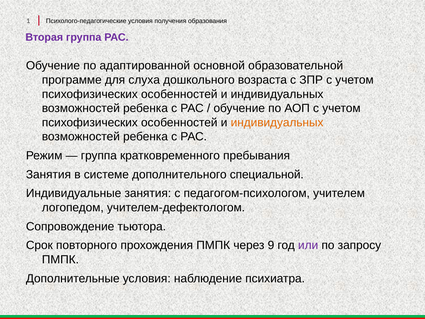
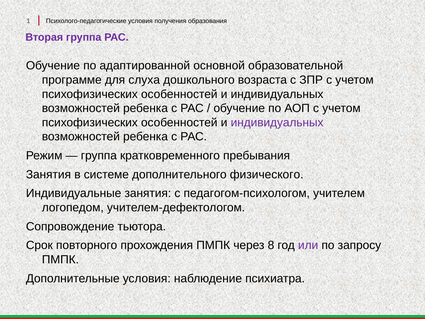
индивидуальных at (277, 122) colour: orange -> purple
специальной: специальной -> физического
9: 9 -> 8
